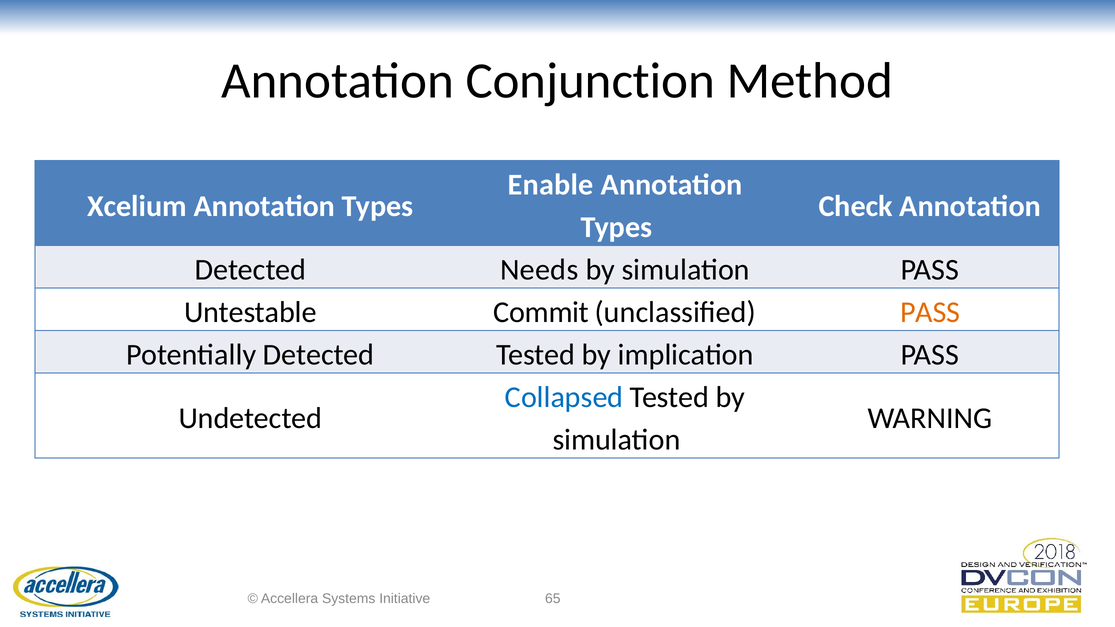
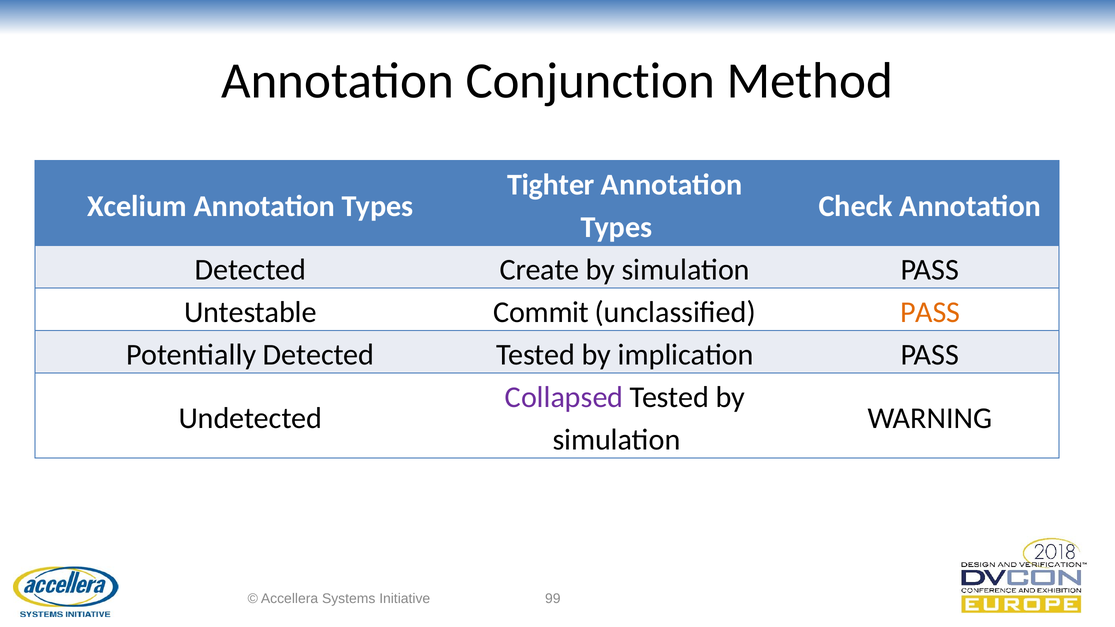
Enable: Enable -> Tighter
Needs: Needs -> Create
Collapsed colour: blue -> purple
65: 65 -> 99
